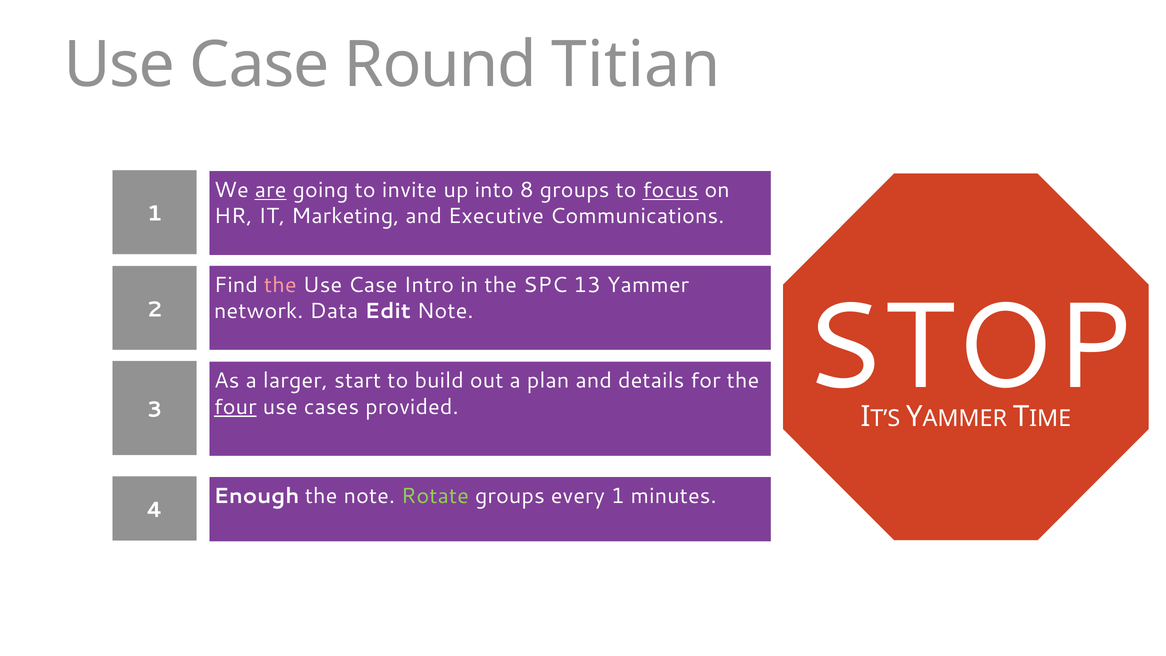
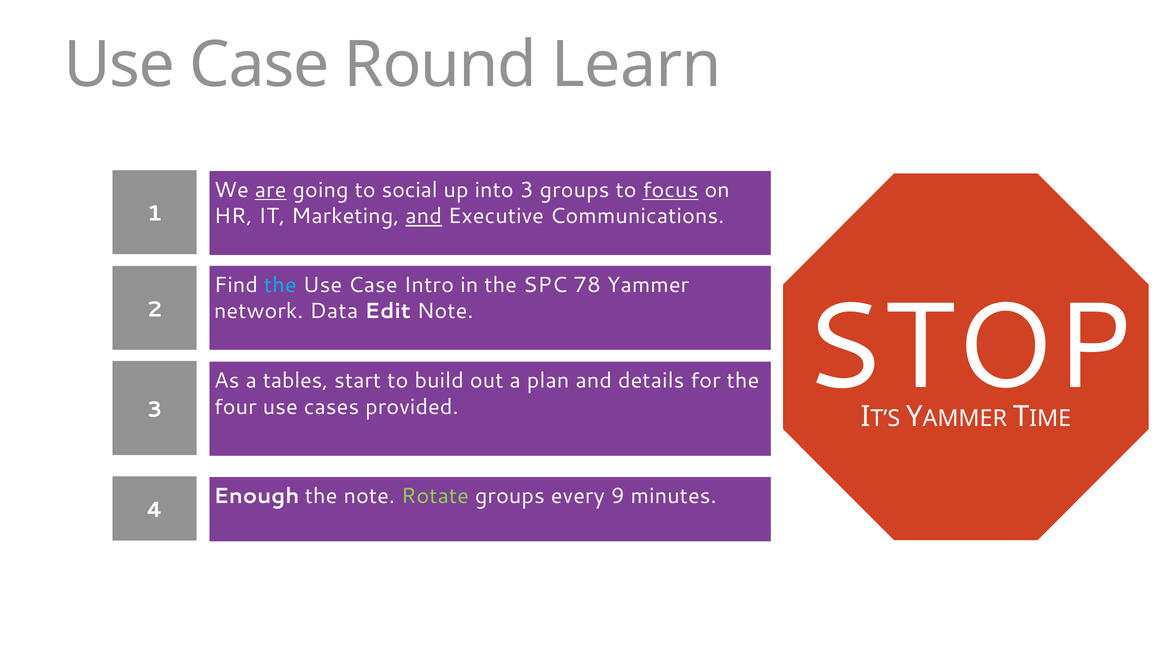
Titian: Titian -> Learn
invite: invite -> social
into 8: 8 -> 3
and at (424, 216) underline: none -> present
the at (280, 285) colour: pink -> light blue
13: 13 -> 78
larger: larger -> tables
four underline: present -> none
every 1: 1 -> 9
